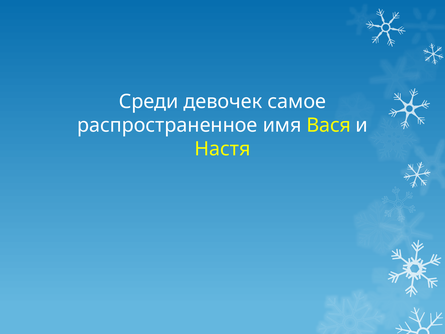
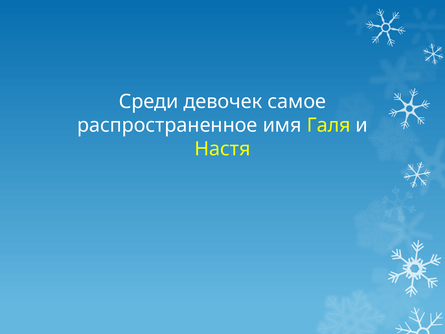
Вася: Вася -> Галя
